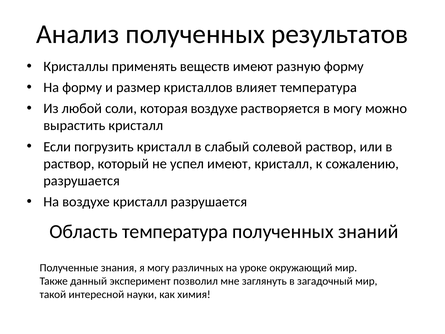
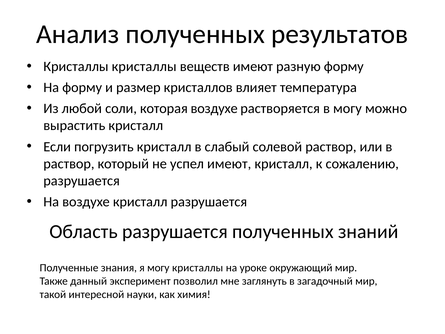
Кристаллы применять: применять -> кристаллы
Область температура: температура -> разрушается
могу различных: различных -> кристаллы
